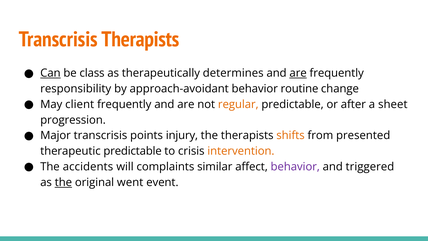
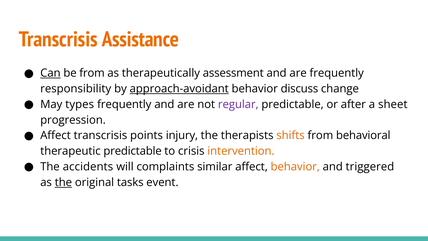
Transcrisis Therapists: Therapists -> Assistance
be class: class -> from
determines: determines -> assessment
are at (298, 73) underline: present -> none
approach-avoidant underline: none -> present
routine: routine -> discuss
client: client -> types
regular colour: orange -> purple
Major at (56, 135): Major -> Affect
presented: presented -> behavioral
behavior at (295, 167) colour: purple -> orange
went: went -> tasks
